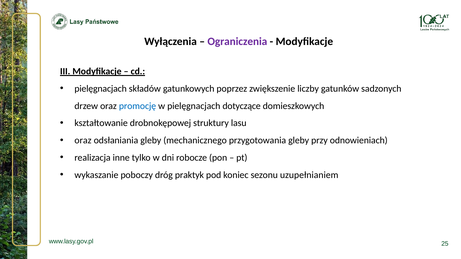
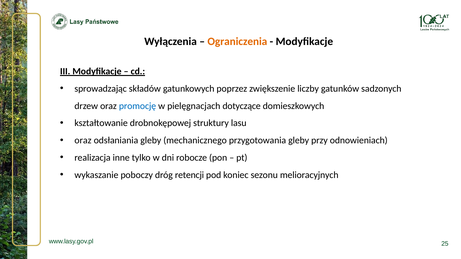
Ograniczenia colour: purple -> orange
pielęgnacjach at (101, 89): pielęgnacjach -> sprowadzając
praktyk: praktyk -> retencji
uzupełnianiem: uzupełnianiem -> melioracyjnych
